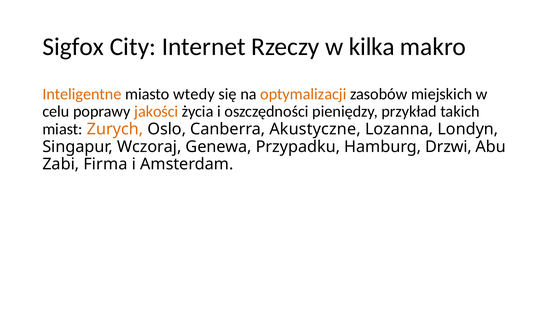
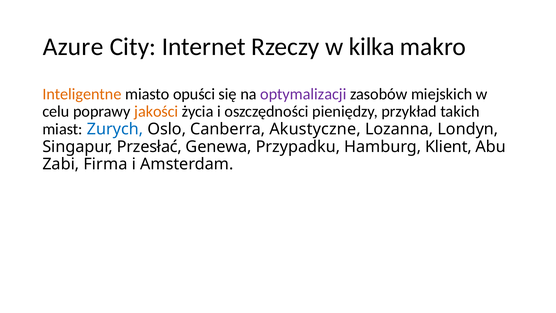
Sigfox: Sigfox -> Azure
wtedy: wtedy -> opuści
optymalizacji colour: orange -> purple
Zurych colour: orange -> blue
Wczoraj: Wczoraj -> Przesłać
Drzwi: Drzwi -> Klient
